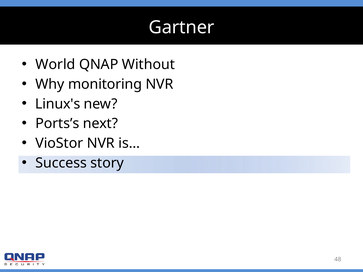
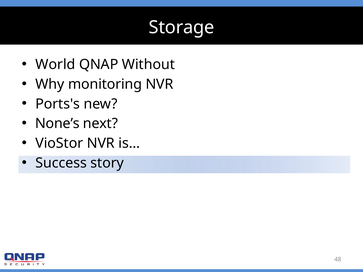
Gartner: Gartner -> Storage
Linux's: Linux's -> Ports's
Ports’s: Ports’s -> None’s
